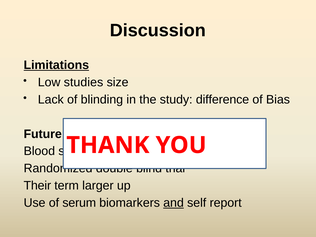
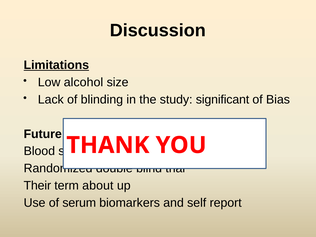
studies: studies -> alcohol
difference: difference -> significant
larger: larger -> about
and underline: present -> none
